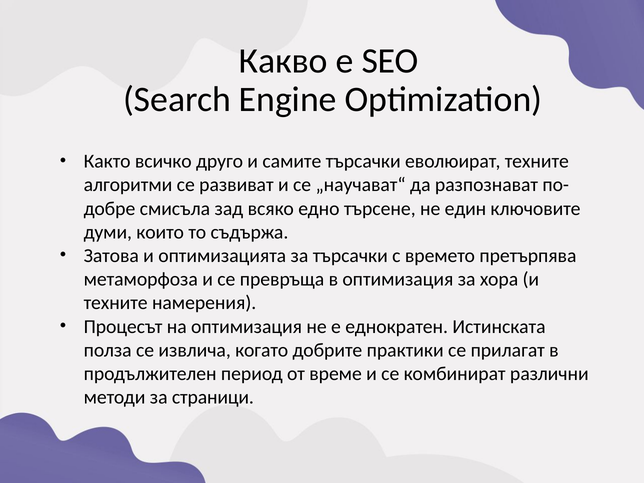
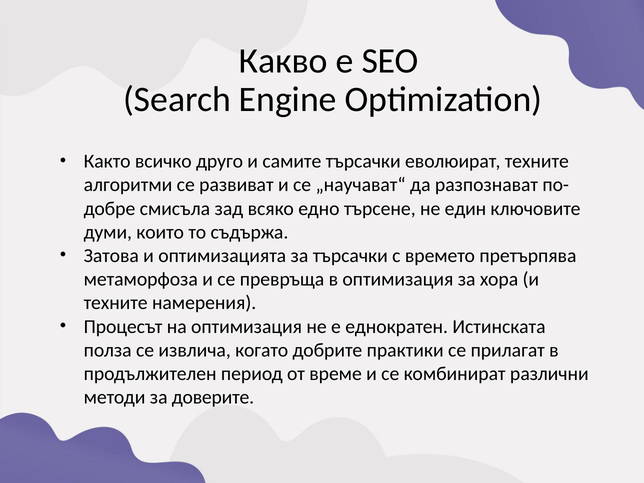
страници: страници -> доверите
